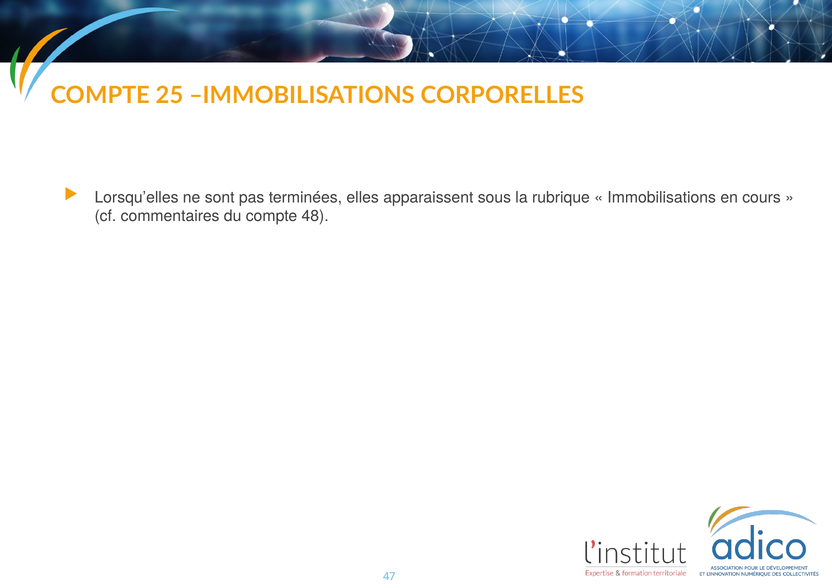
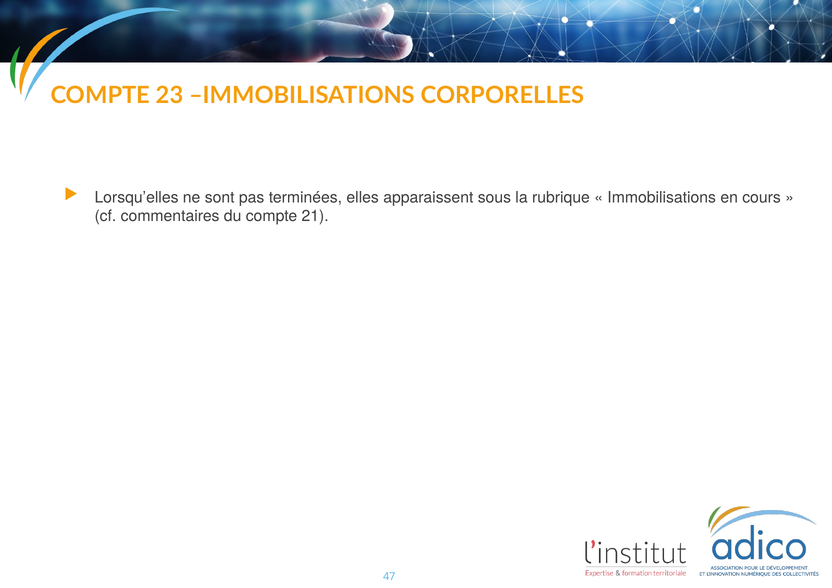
25: 25 -> 23
48: 48 -> 21
